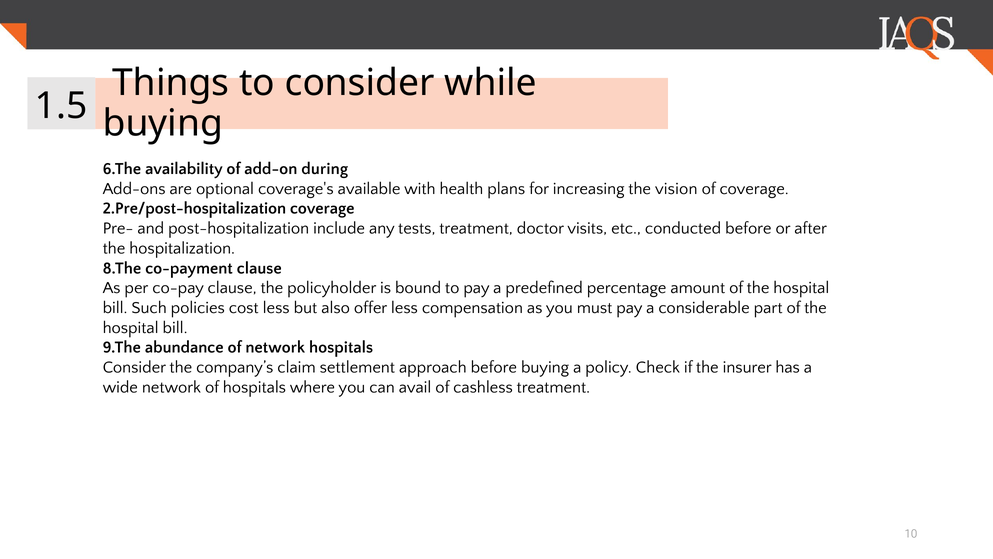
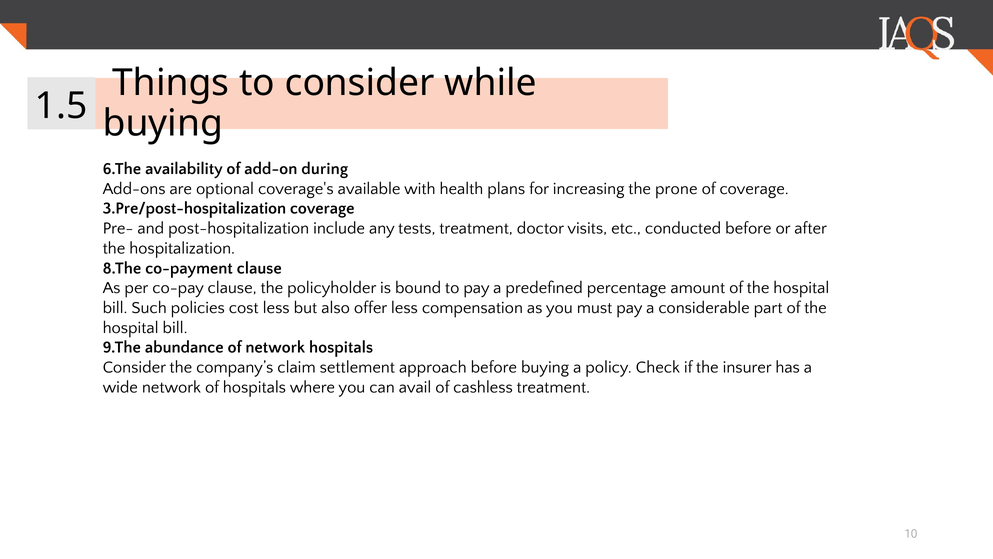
vision: vision -> prone
2.Pre/post-hospitalization: 2.Pre/post-hospitalization -> 3.Pre/post-hospitalization
